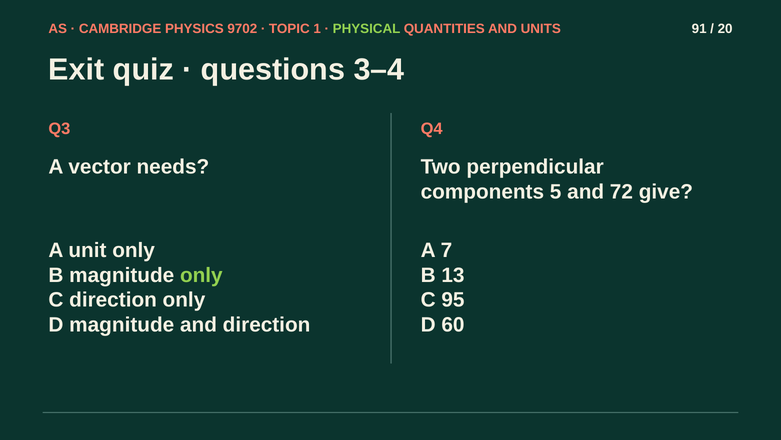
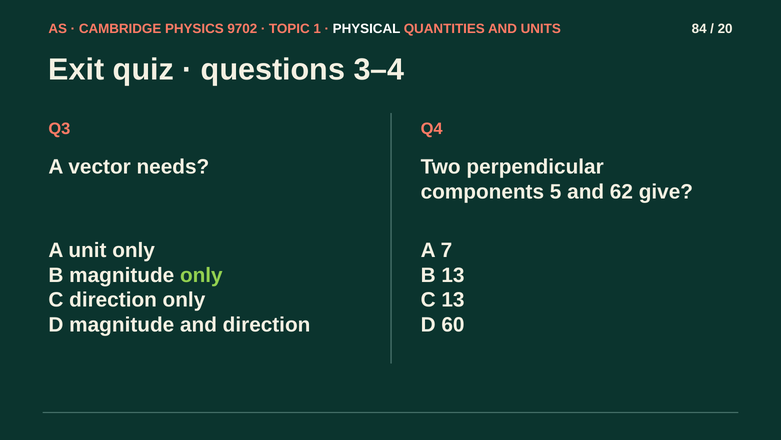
PHYSICAL colour: light green -> white
91: 91 -> 84
72: 72 -> 62
C 95: 95 -> 13
